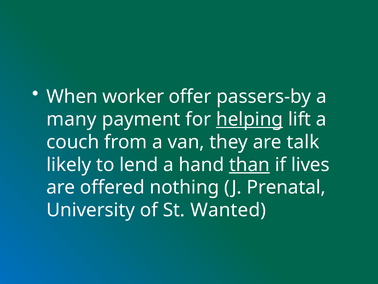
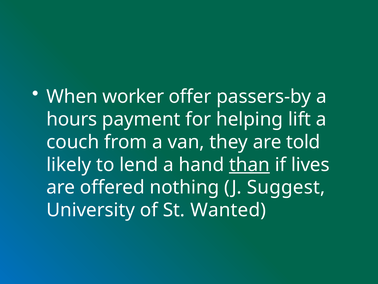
many: many -> hours
helping underline: present -> none
talk: talk -> told
Prenatal: Prenatal -> Suggest
